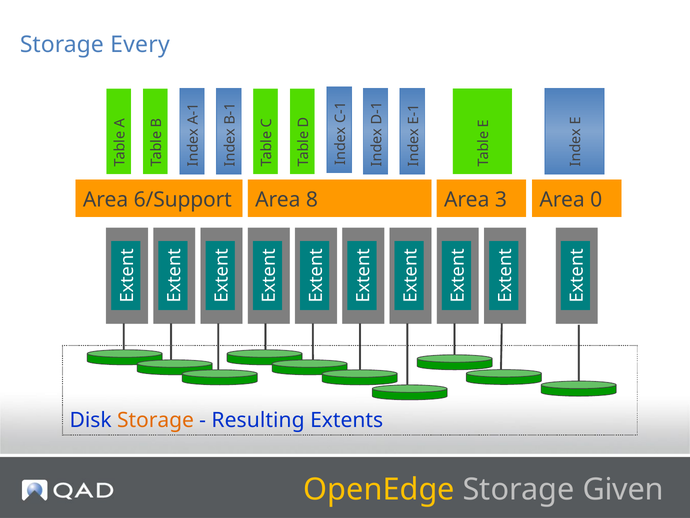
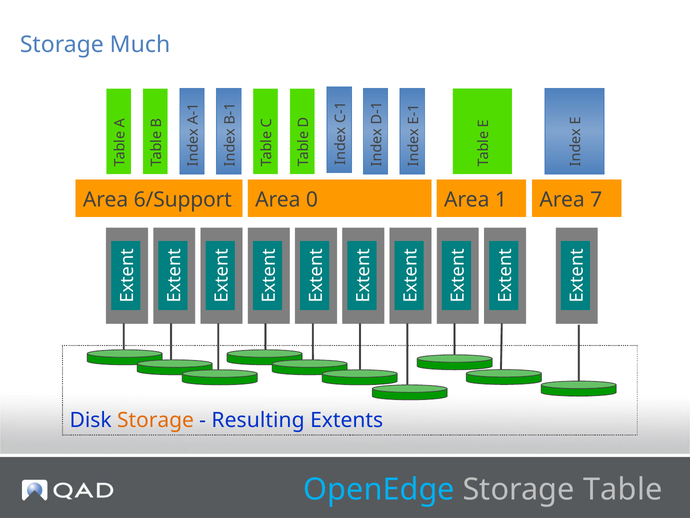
Every: Every -> Much
8: 8 -> 0
Area 3: 3 -> 1
0: 0 -> 7
OpenEdge colour: yellow -> light blue
Given: Given -> Table
